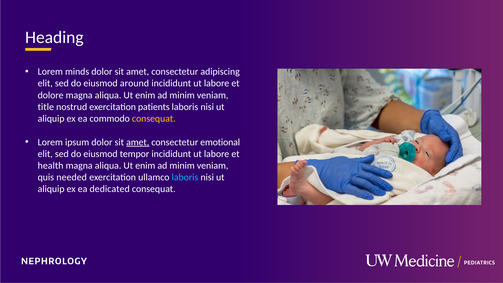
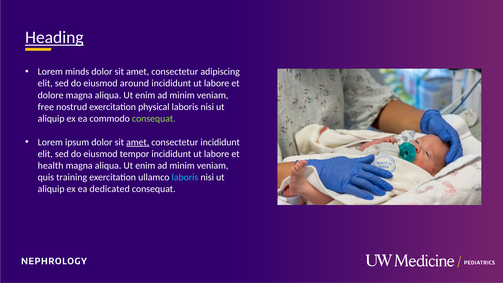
Heading underline: none -> present
title: title -> free
patients: patients -> physical
consequat at (154, 119) colour: yellow -> light green
consectetur emotional: emotional -> incididunt
needed: needed -> training
